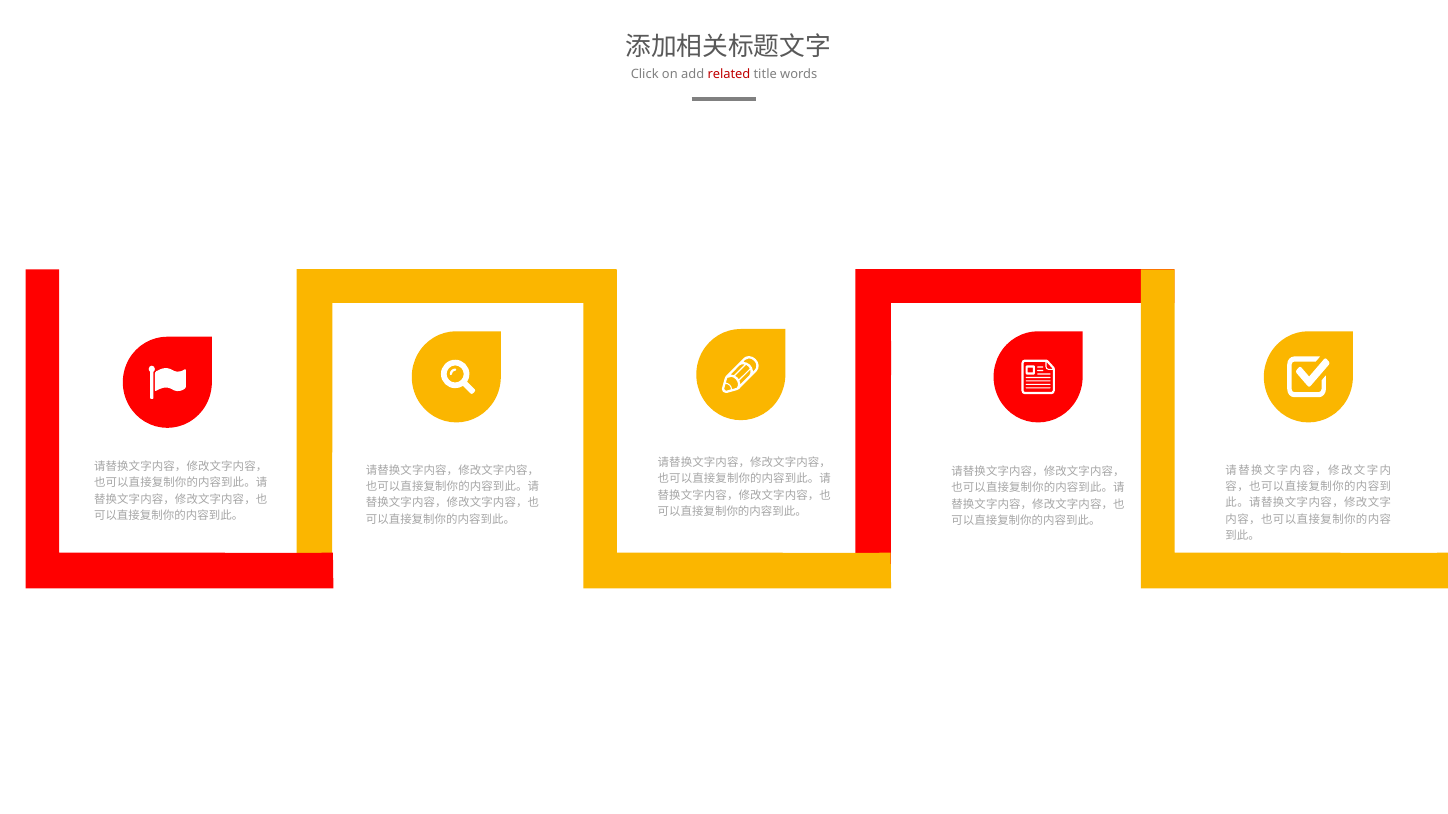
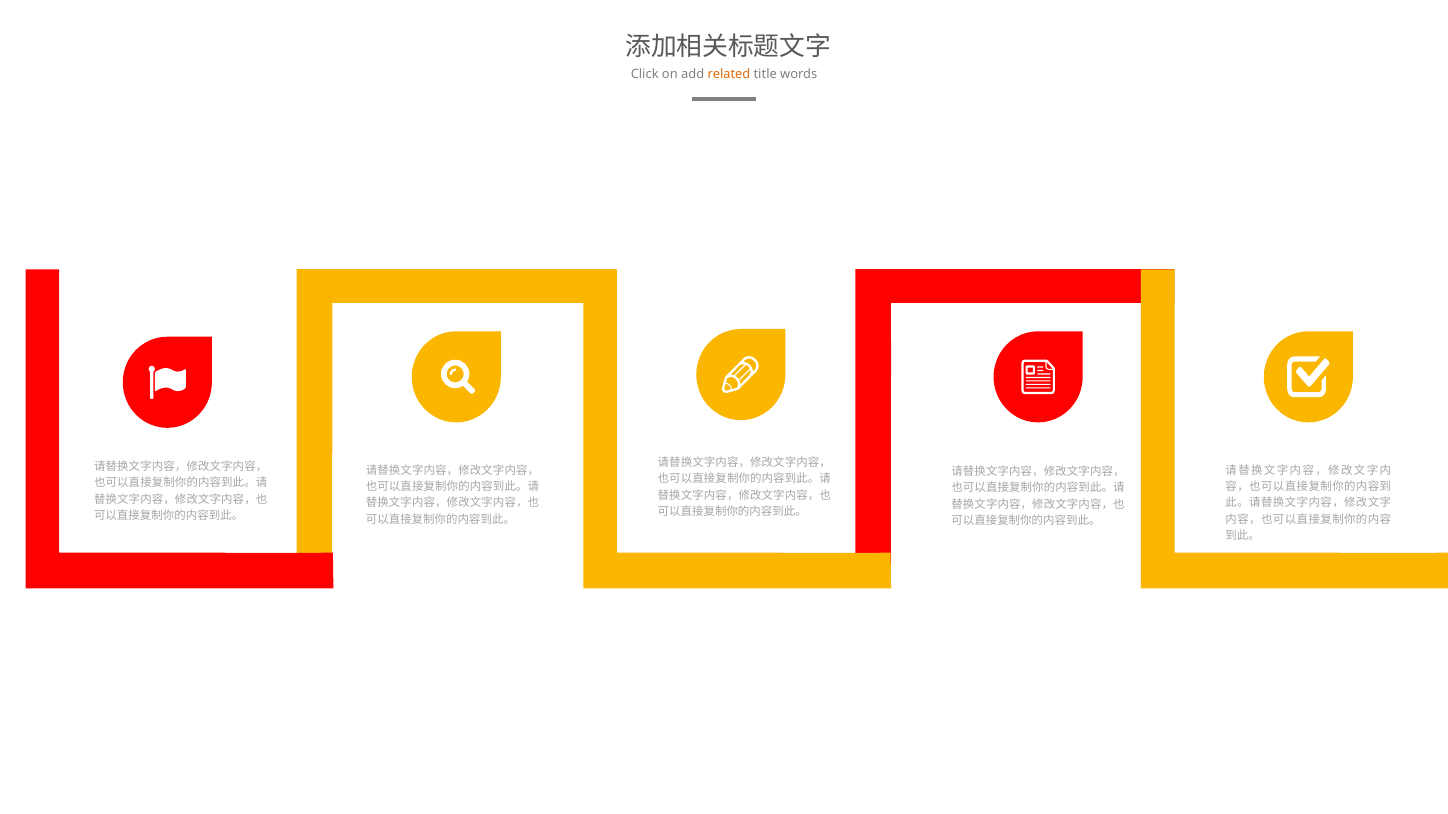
related colour: red -> orange
